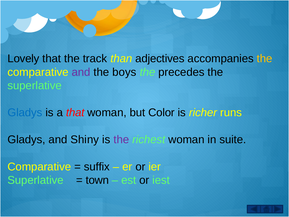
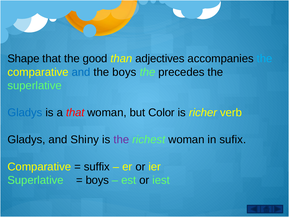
Lovely: Lovely -> Shape
track: track -> good
the at (265, 59) colour: yellow -> light blue
and at (81, 72) colour: purple -> blue
runs: runs -> verb
suite: suite -> sufix
town at (97, 180): town -> boys
